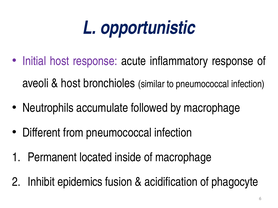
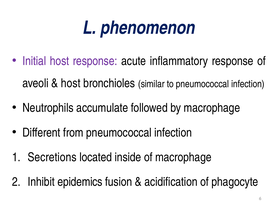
opportunistic: opportunistic -> phenomenon
Permanent: Permanent -> Secretions
